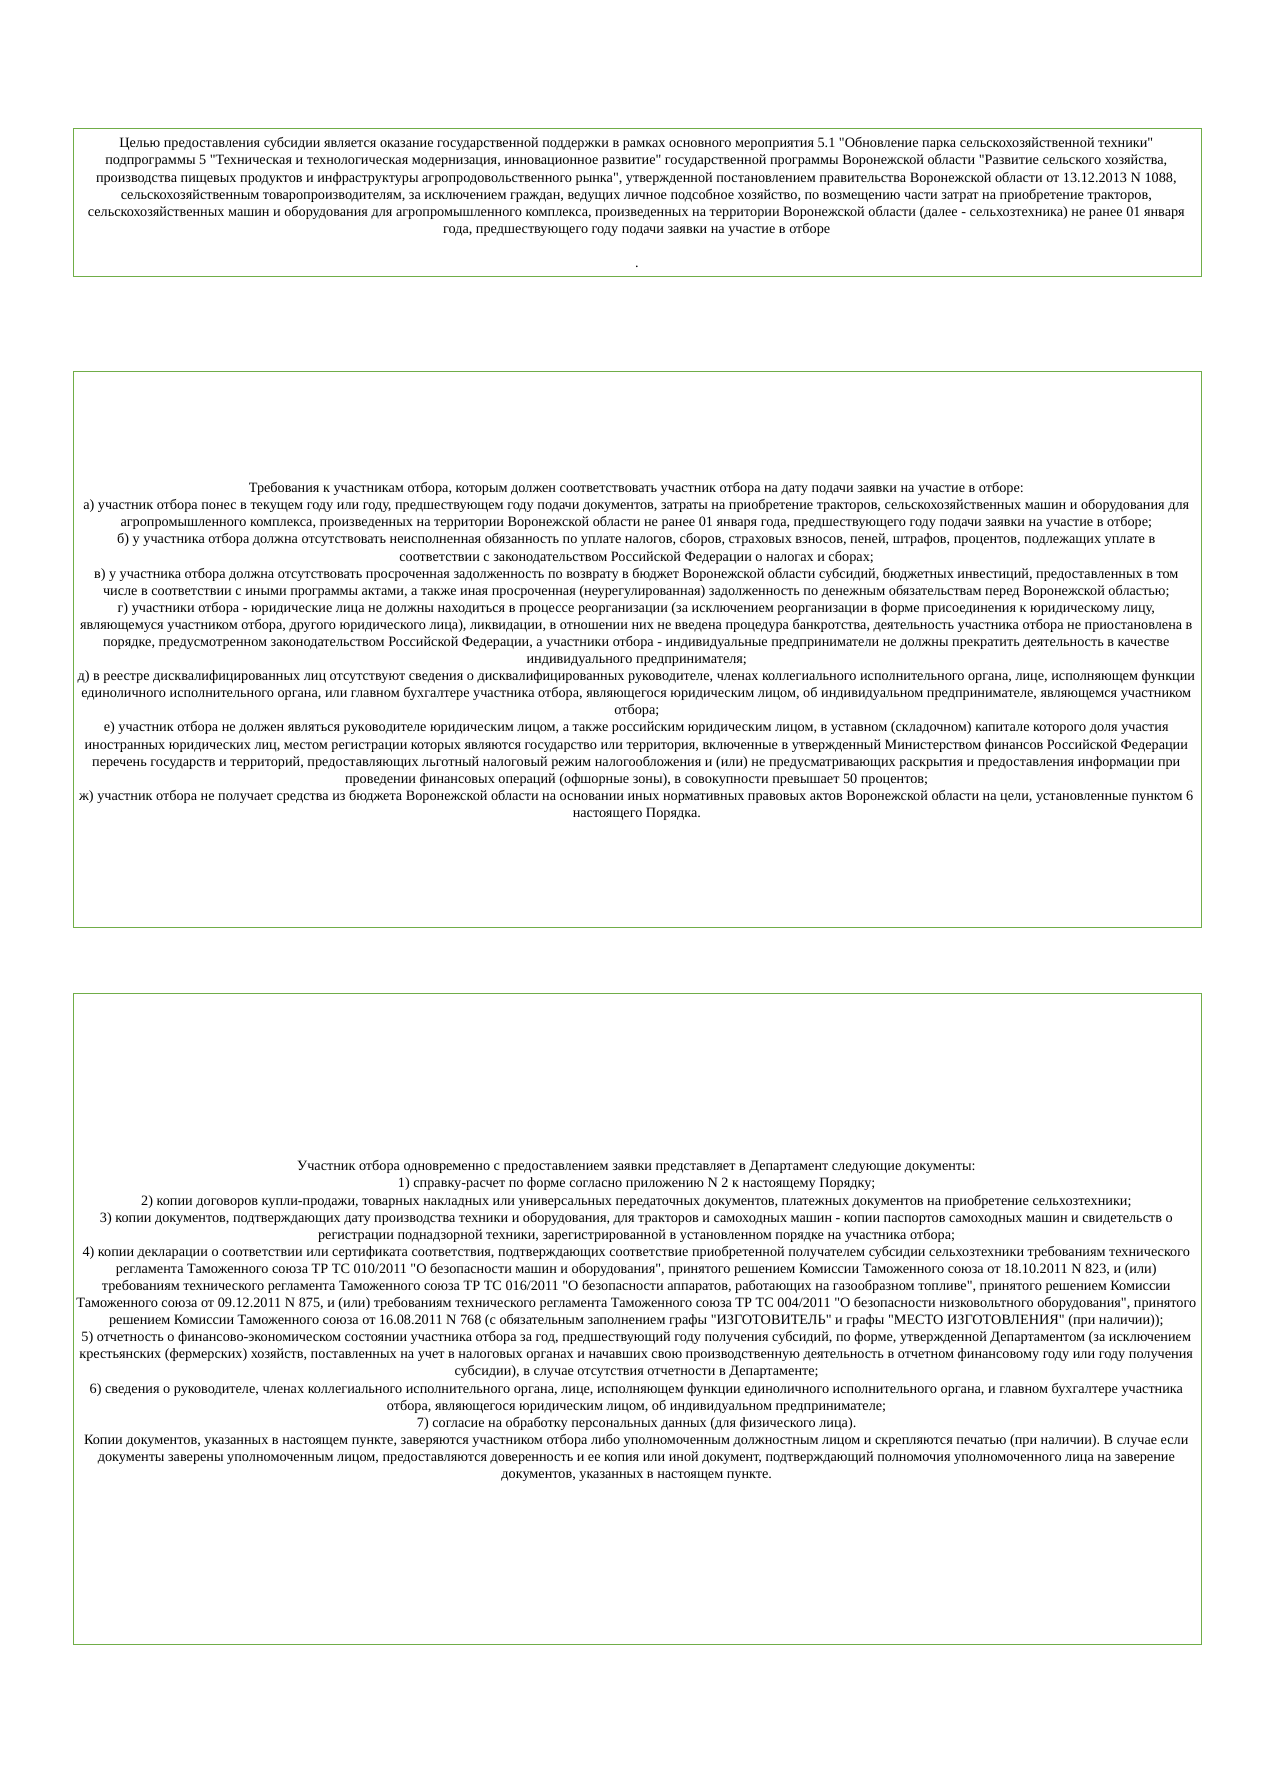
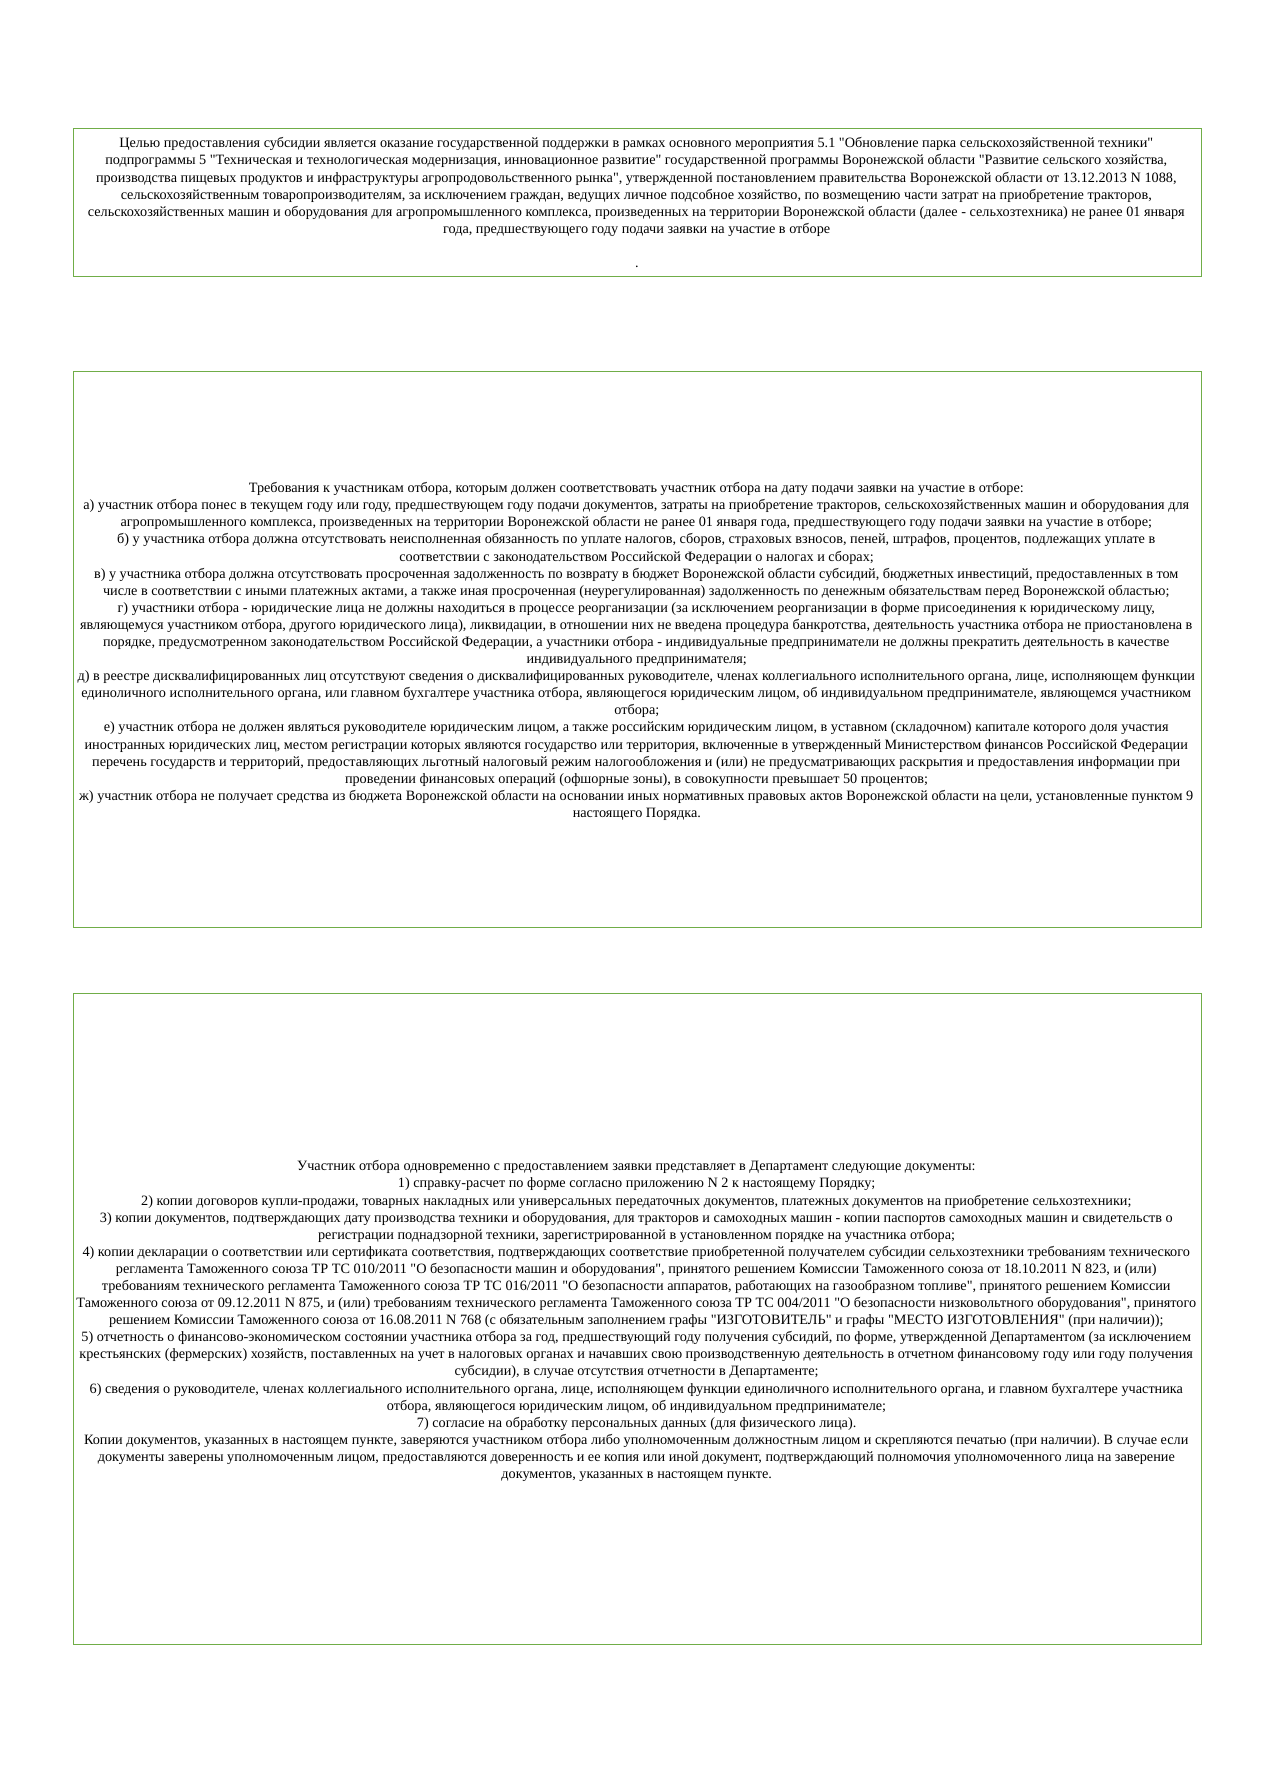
иными программы: программы -> платежных
пунктом 6: 6 -> 9
